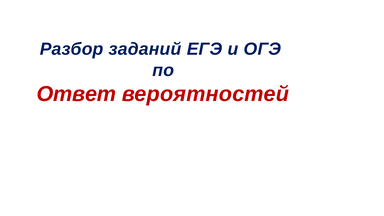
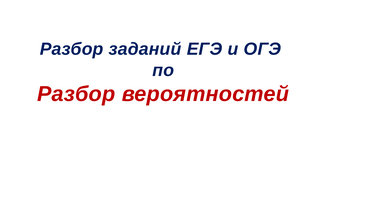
Ответ at (76, 94): Ответ -> Разбор
